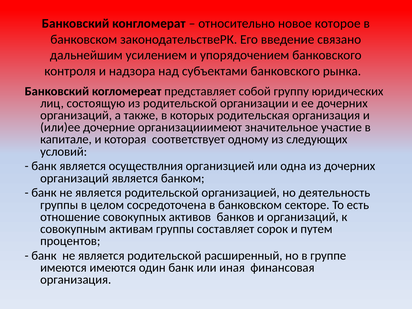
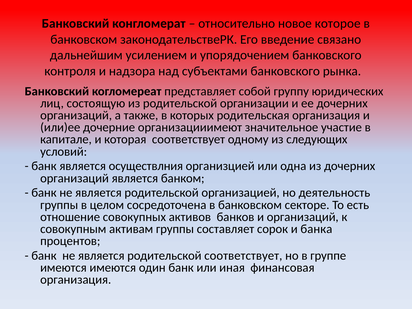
путем: путем -> банка
родительской расширенный: расширенный -> соответствует
